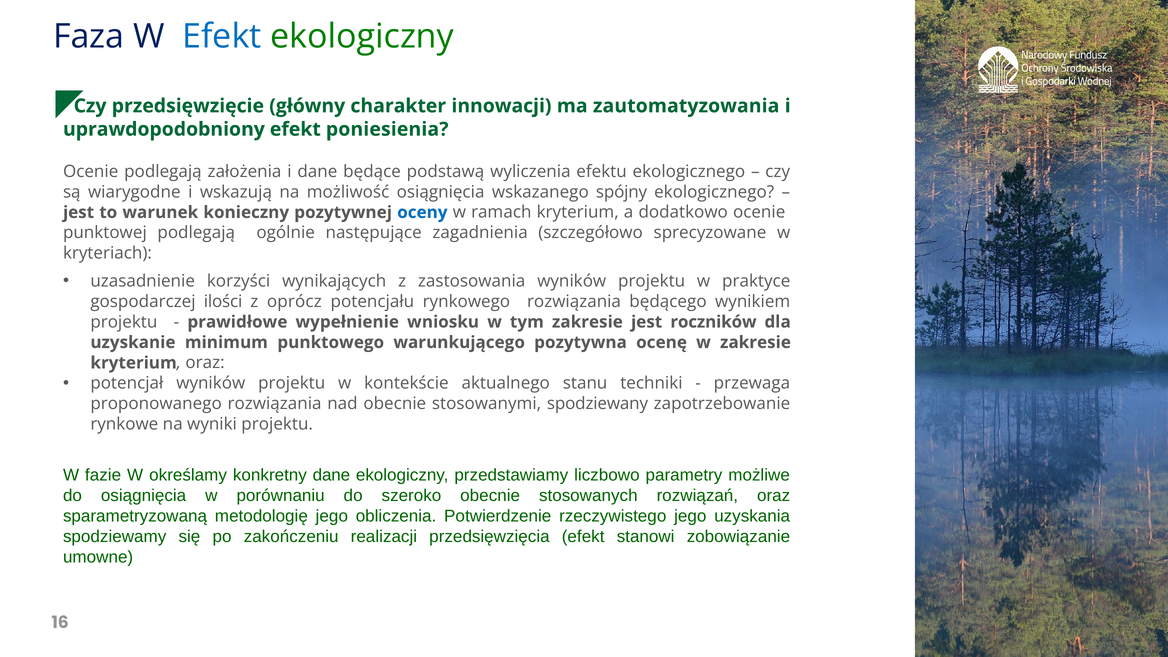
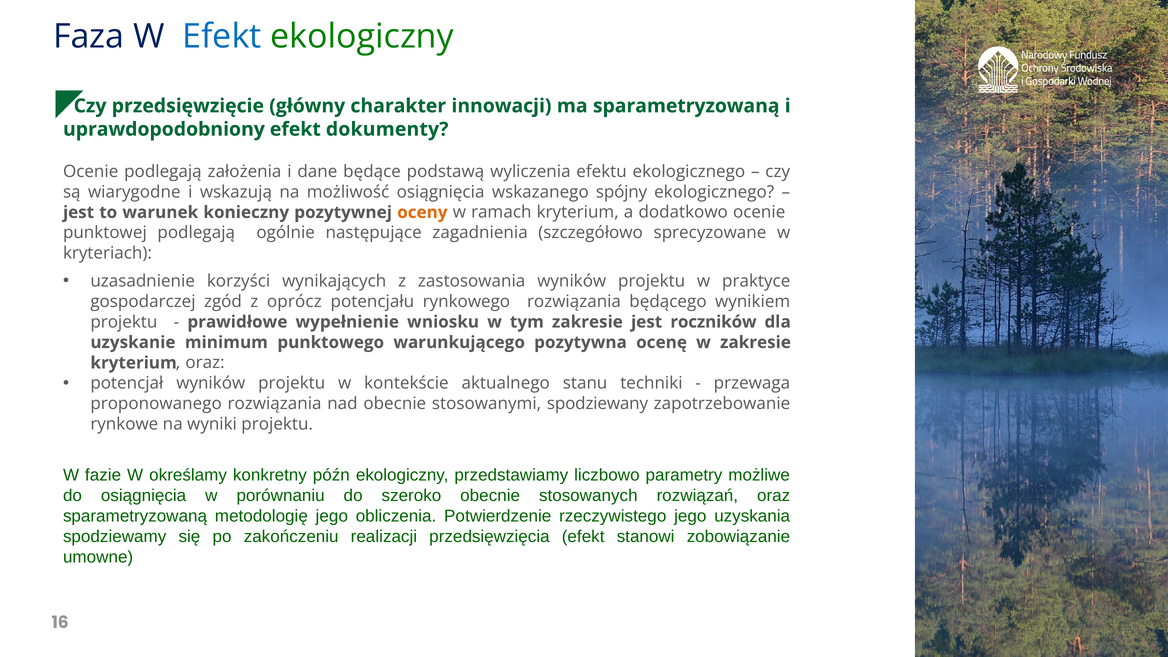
ma zautomatyzowania: zautomatyzowania -> sparametryzowaną
poniesienia: poniesienia -> dokumenty
oceny colour: blue -> orange
ilości: ilości -> zgód
konkretny dane: dane -> późn
